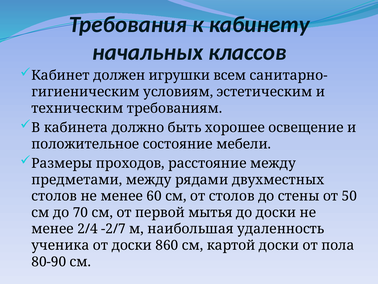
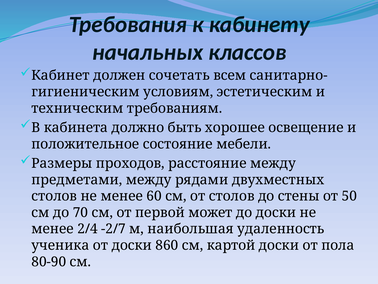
игрушки: игрушки -> сочетать
мытья: мытья -> может
